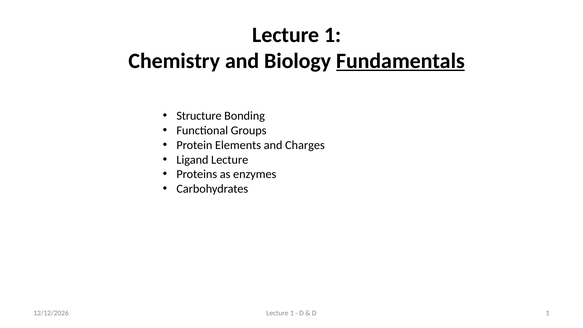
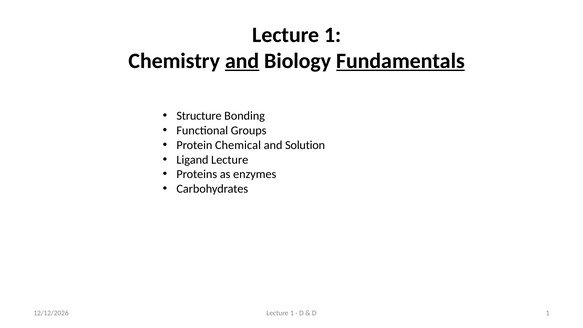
and at (242, 61) underline: none -> present
Elements: Elements -> Chemical
Charges: Charges -> Solution
